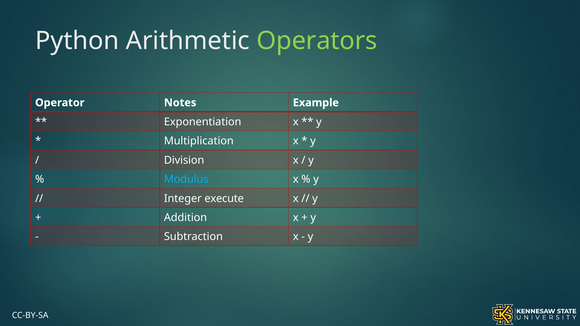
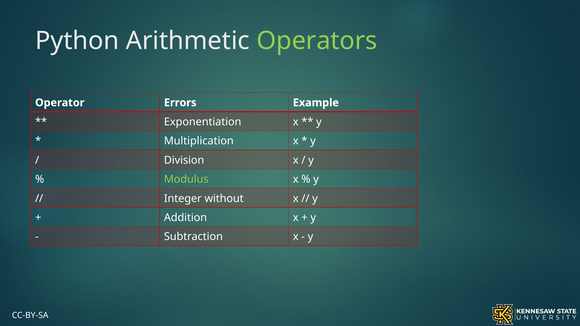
Notes: Notes -> Errors
Modulus colour: light blue -> light green
execute: execute -> without
